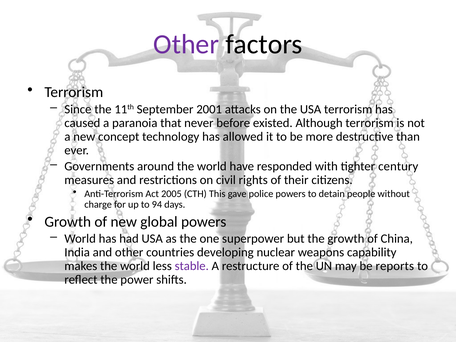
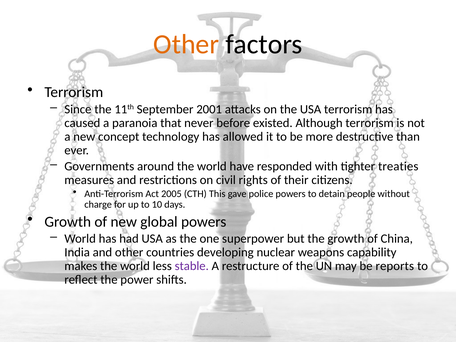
Other at (186, 44) colour: purple -> orange
century: century -> treaties
94: 94 -> 10
